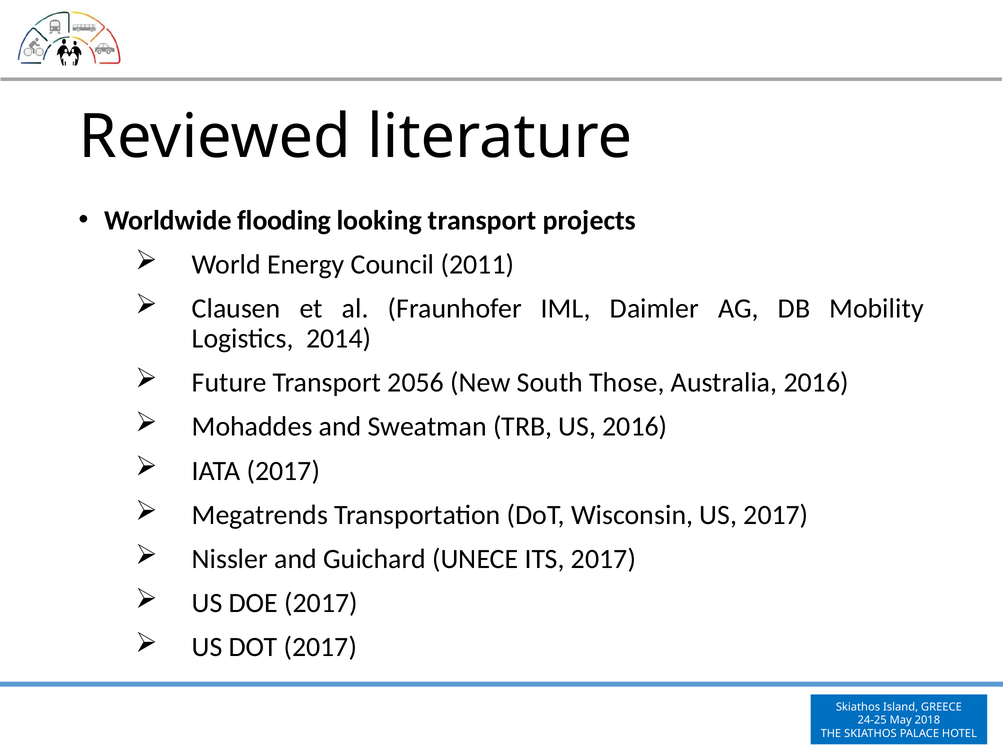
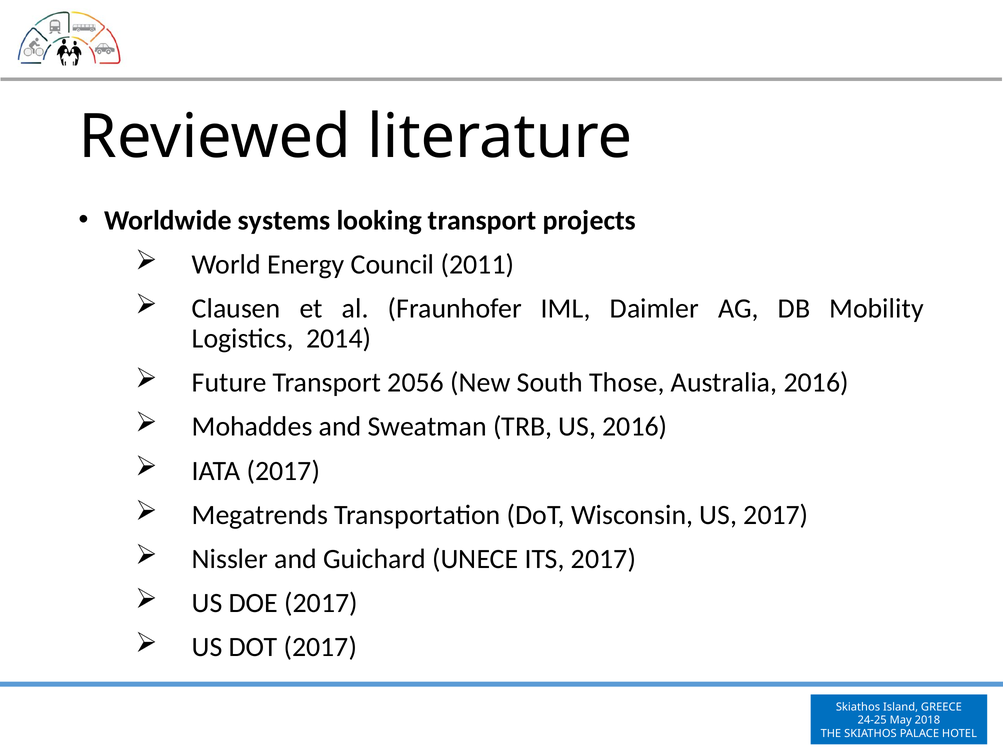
flooding: flooding -> systems
